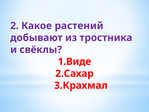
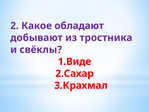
растений: растений -> обладают
